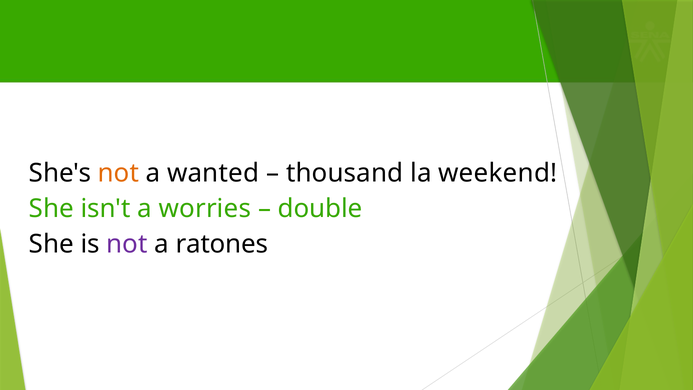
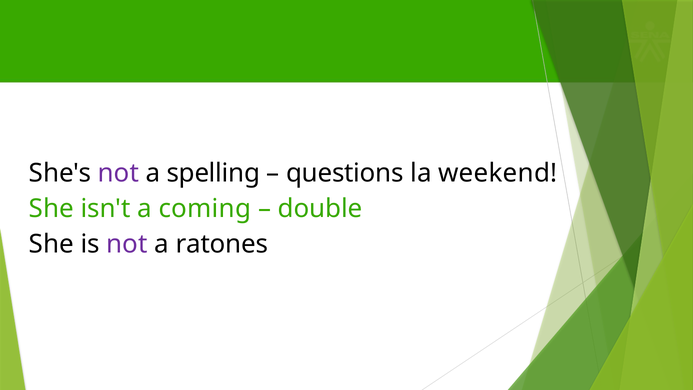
not at (118, 173) colour: orange -> purple
wanted: wanted -> spelling
thousand: thousand -> questions
worries: worries -> coming
